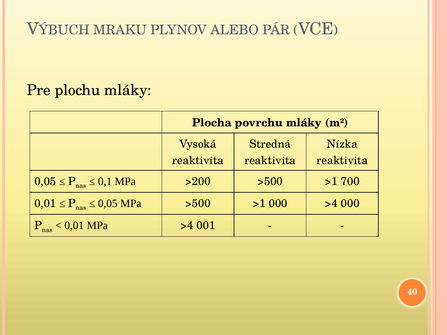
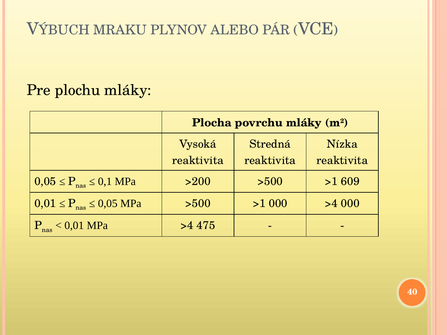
700: 700 -> 609
001: 001 -> 475
